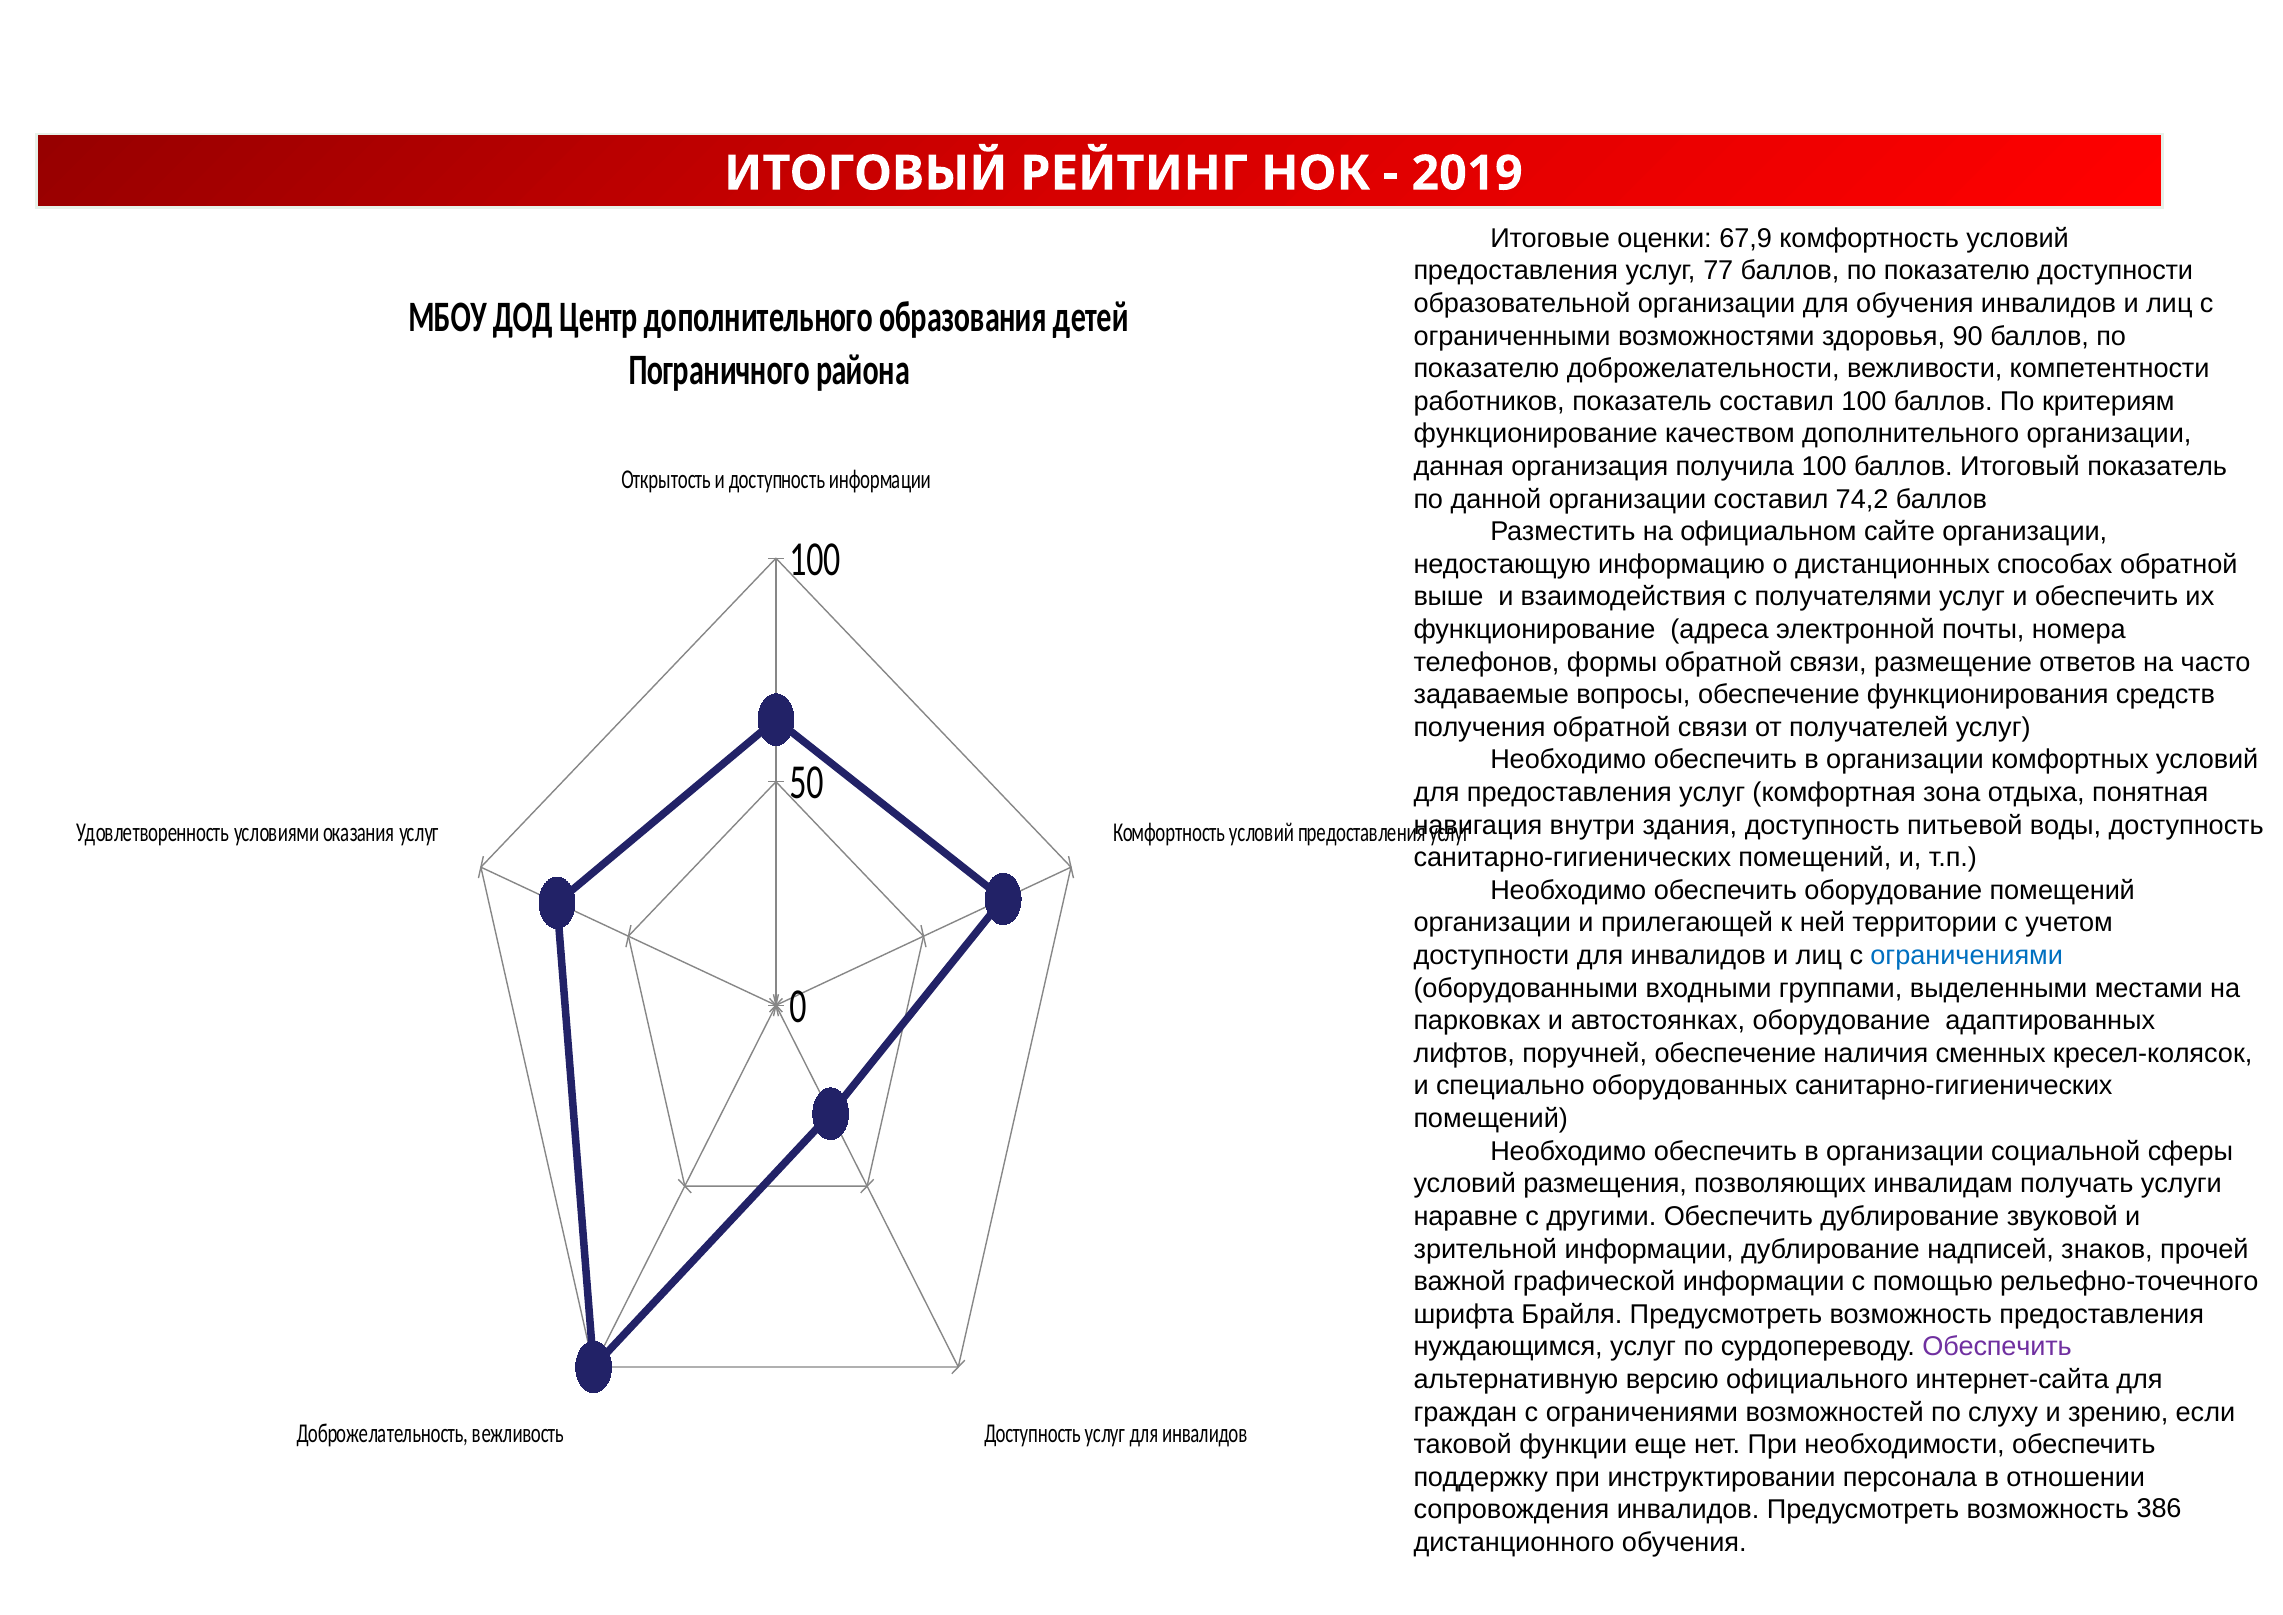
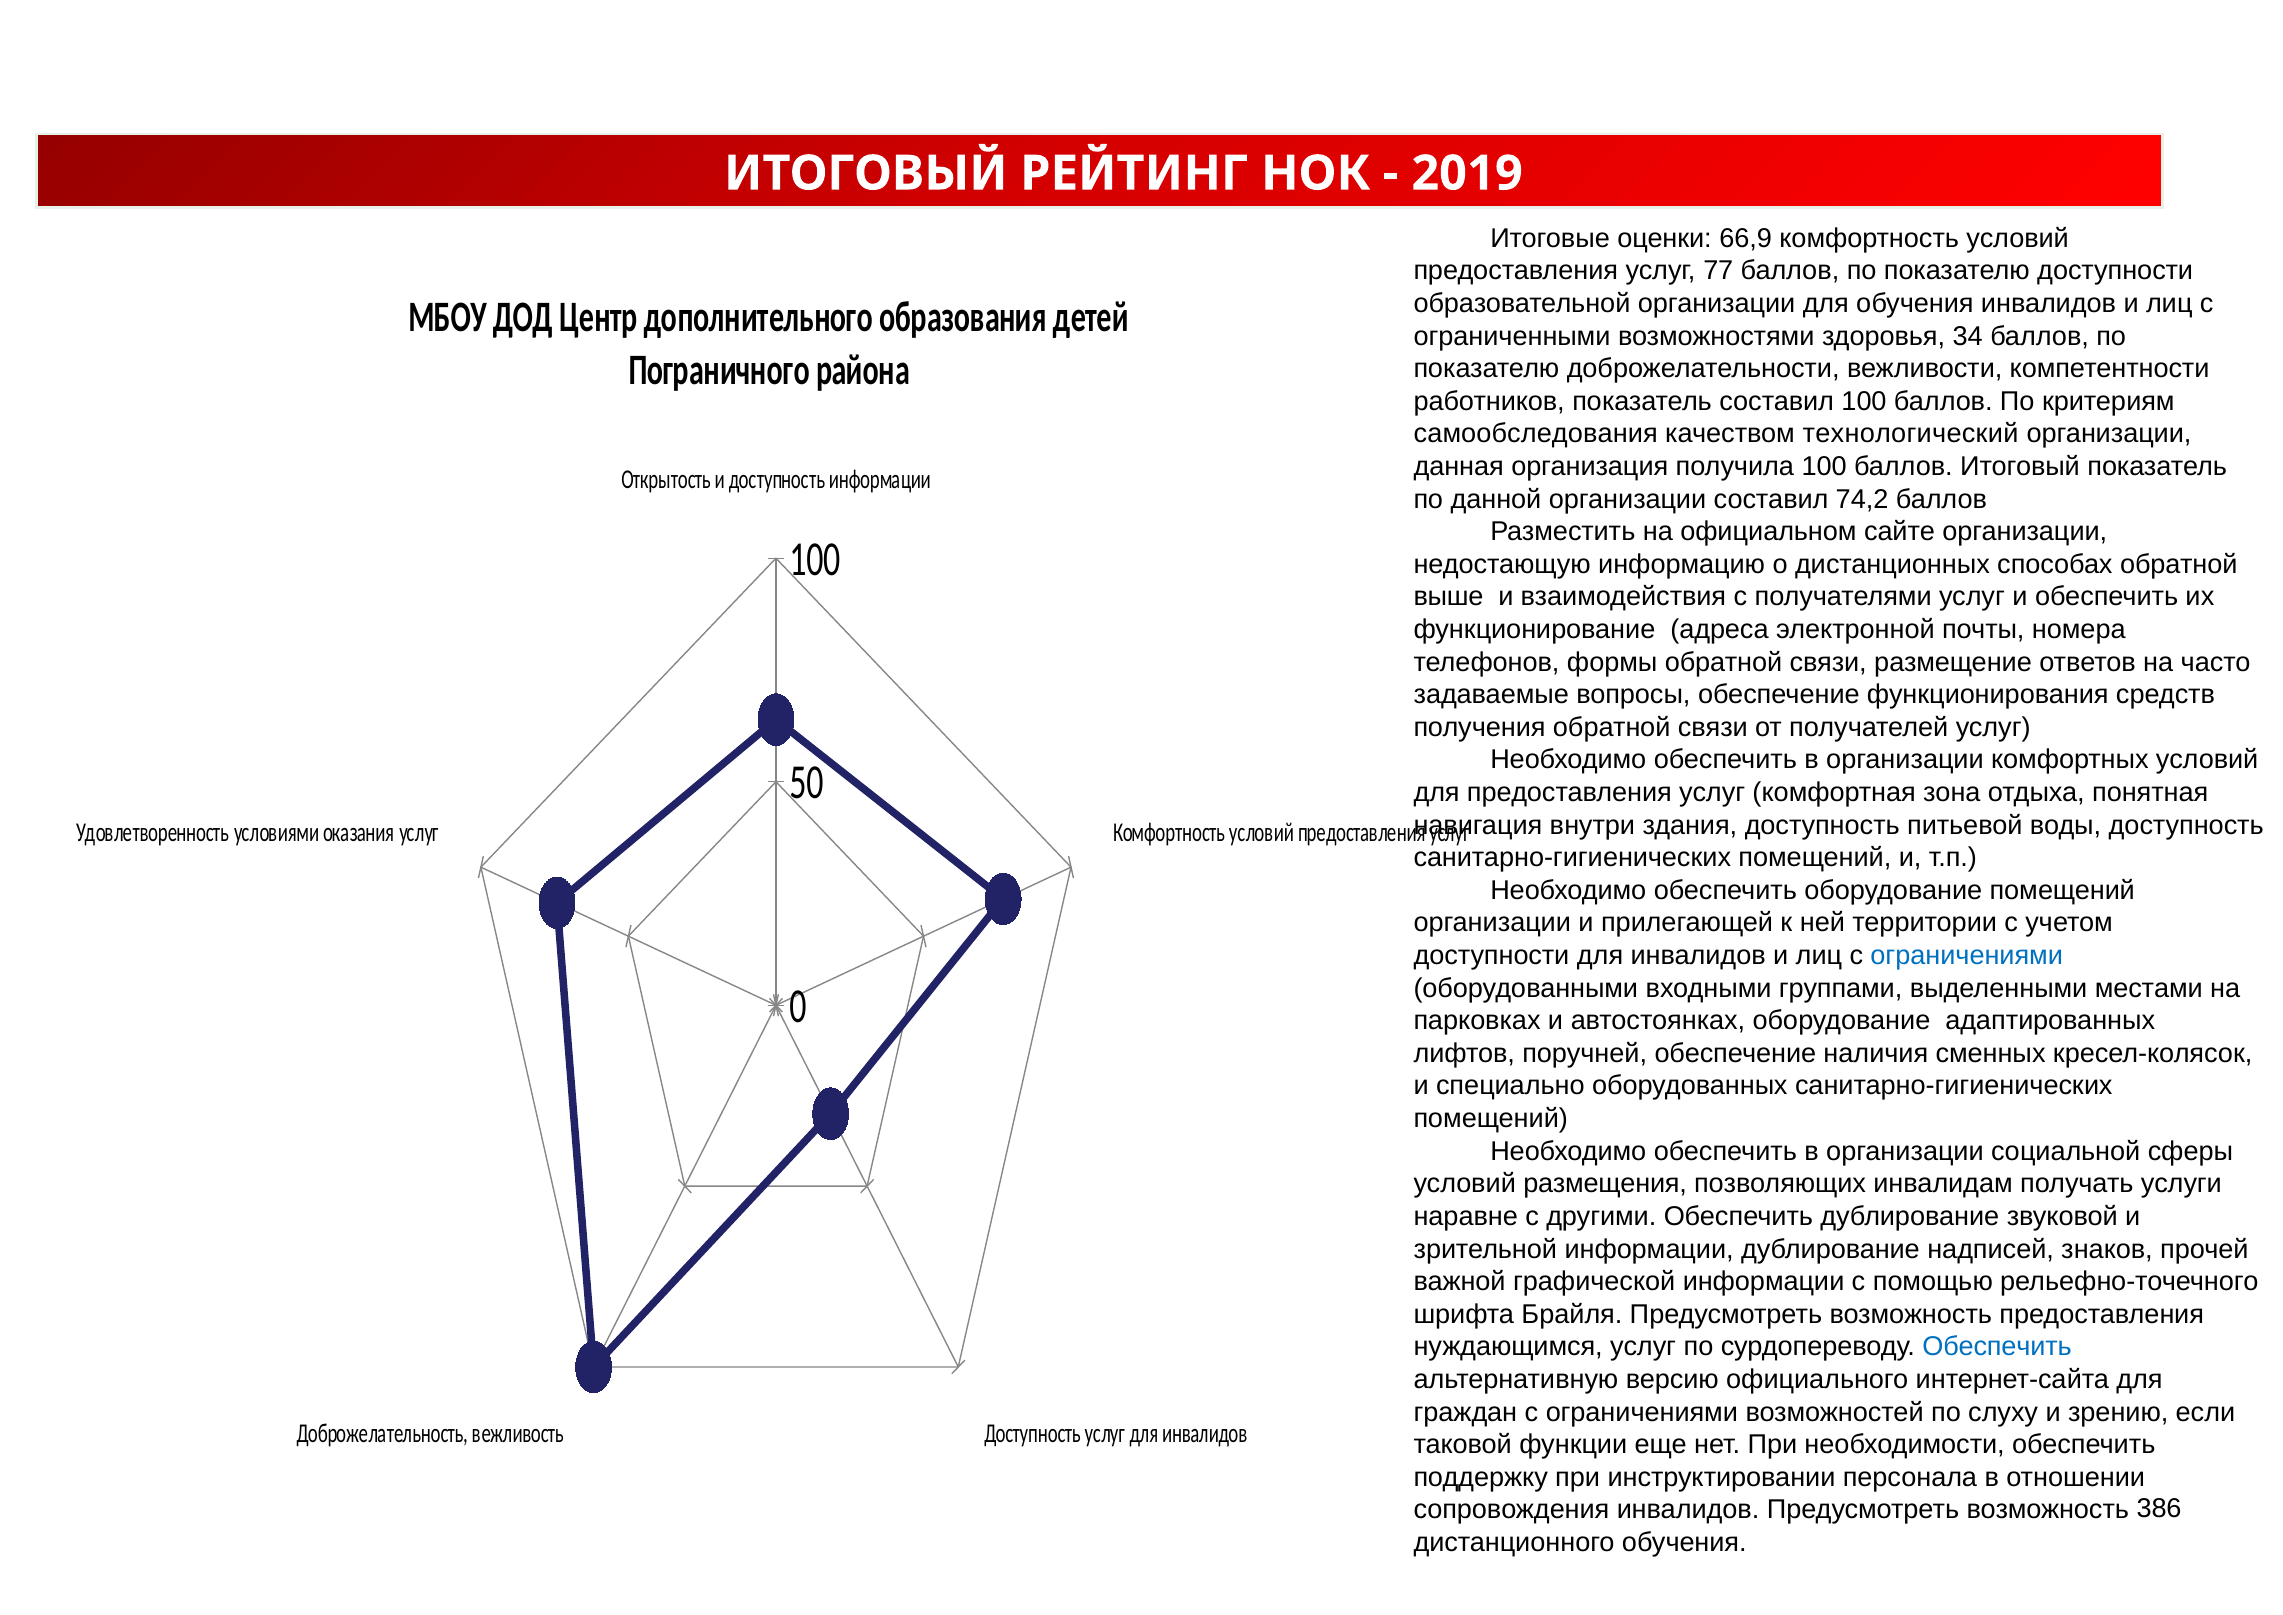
67,9: 67,9 -> 66,9
90: 90 -> 34
функционирование at (1536, 434): функционирование -> самообследования
качеством дополнительного: дополнительного -> технологический
Обеспечить at (1997, 1346) colour: purple -> blue
